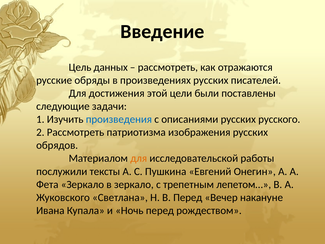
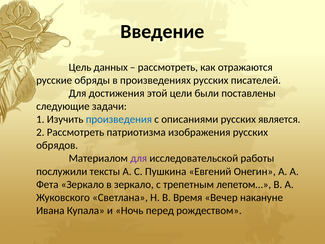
русского: русского -> является
для at (139, 158) colour: orange -> purple
В Перед: Перед -> Время
